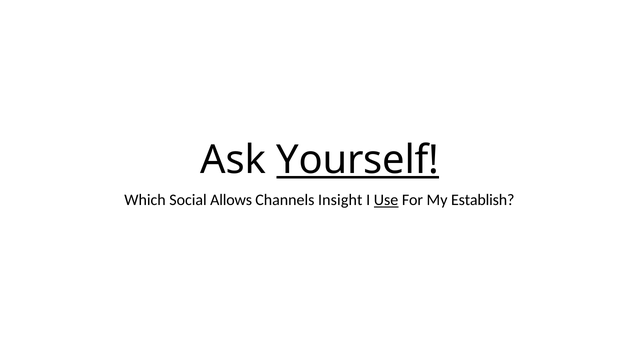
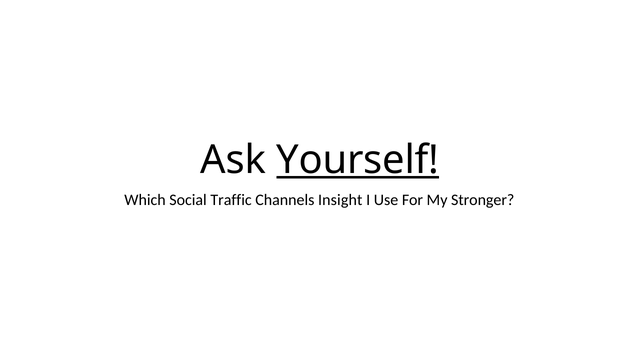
Allows: Allows -> Traffic
Use underline: present -> none
Establish: Establish -> Stronger
